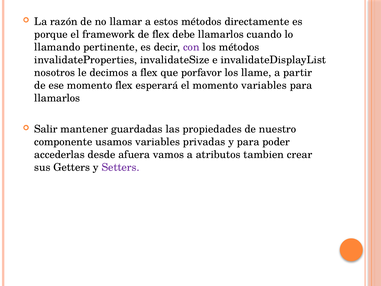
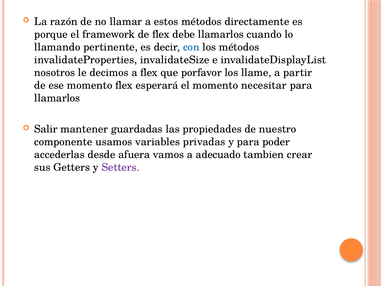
con colour: purple -> blue
momento variables: variables -> necesitar
atributos: atributos -> adecuado
